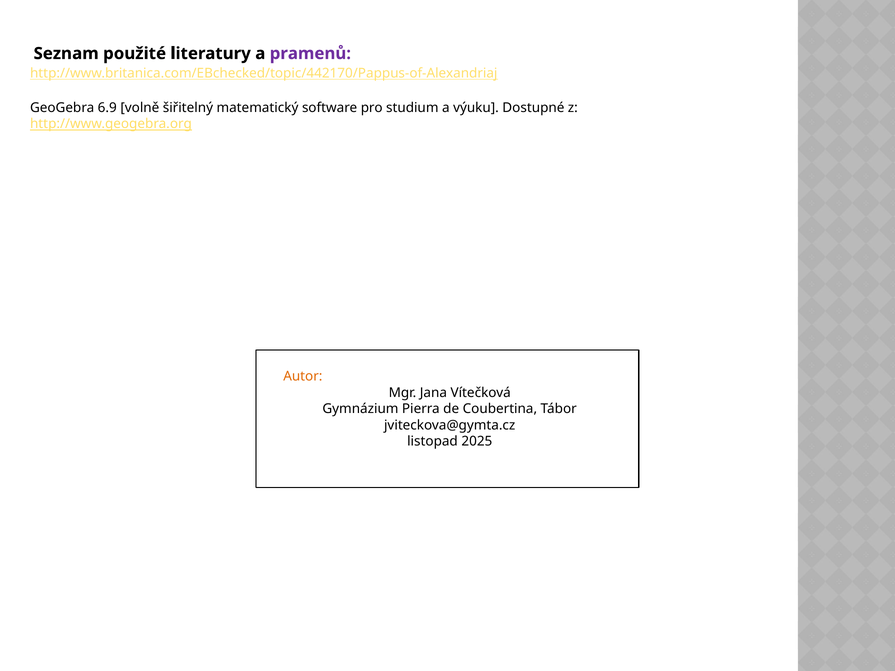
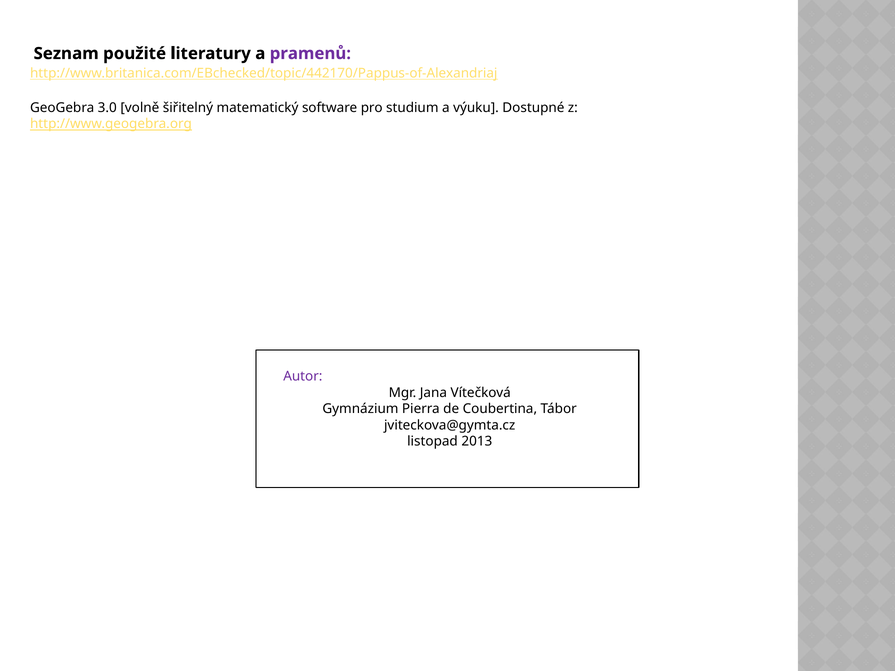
6.9: 6.9 -> 3.0
Autor colour: orange -> purple
2025: 2025 -> 2013
